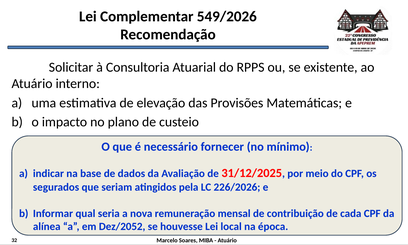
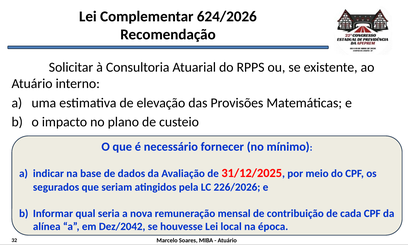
549/2026: 549/2026 -> 624/2026
Dez/2052: Dez/2052 -> Dez/2042
